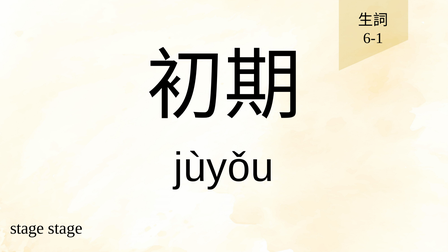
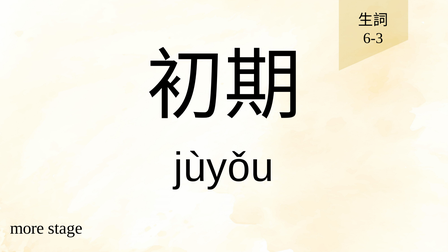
6-1: 6-1 -> 6-3
stage at (27, 228): stage -> more
